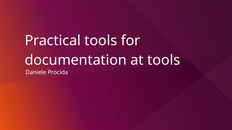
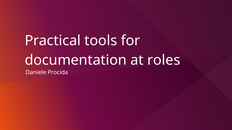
at tools: tools -> roles
